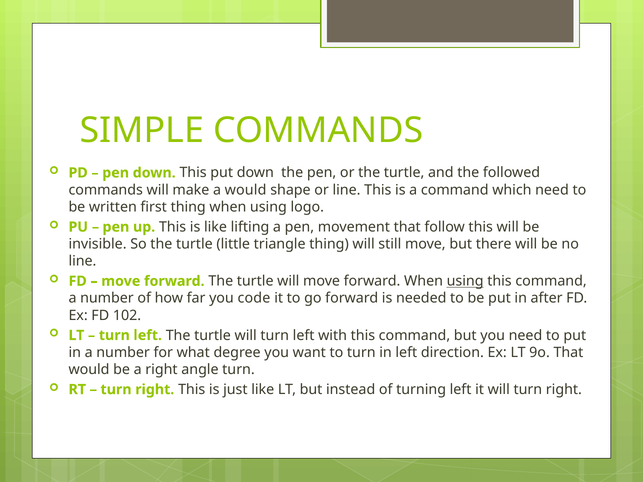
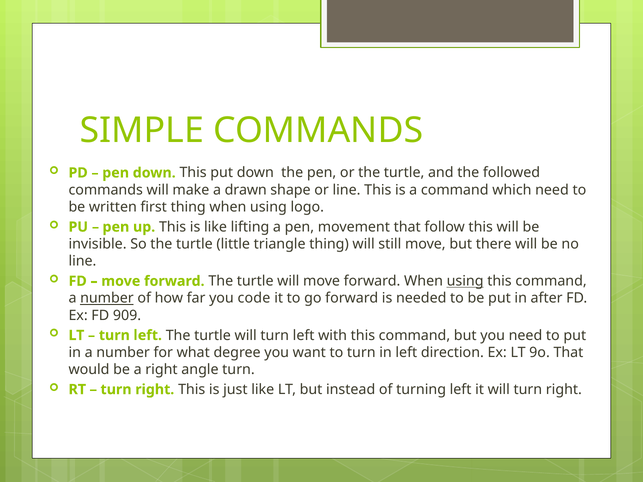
a would: would -> drawn
number at (107, 298) underline: none -> present
102: 102 -> 909
